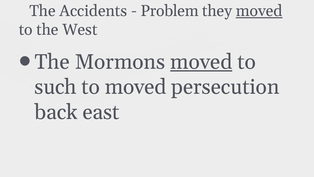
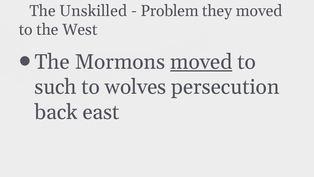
Accidents: Accidents -> Unskilled
moved at (259, 11) underline: present -> none
to moved: moved -> wolves
